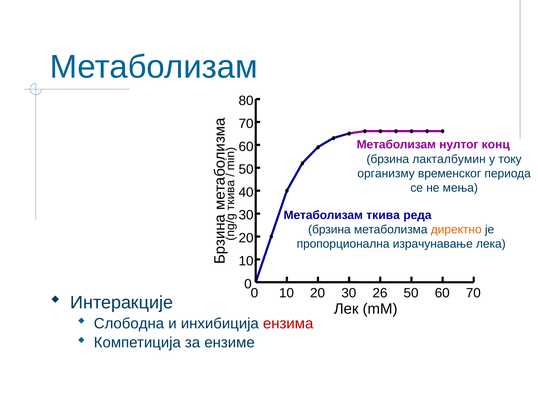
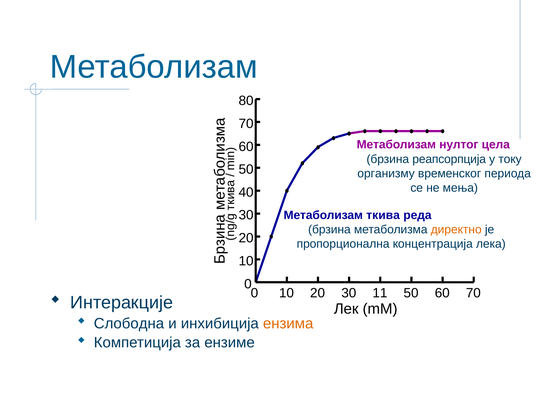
конц: конц -> цела
лакталбумин: лакталбумин -> реапсорпција
израчунавање: израчунавање -> концентрација
26: 26 -> 11
ензима colour: red -> orange
